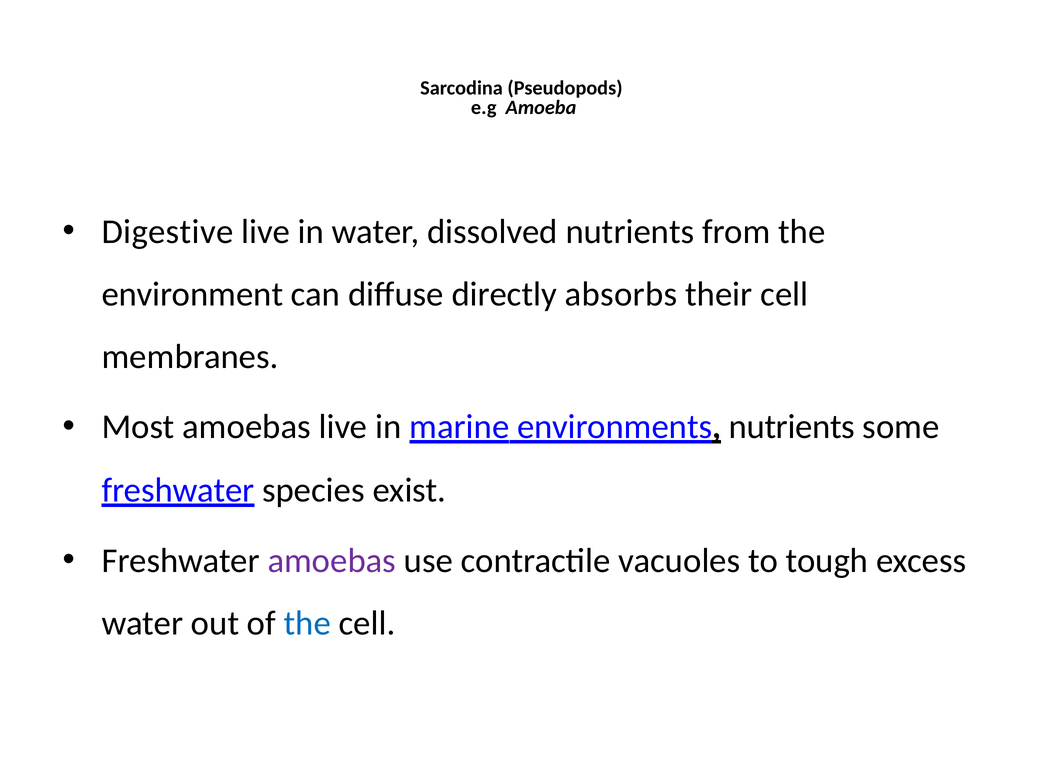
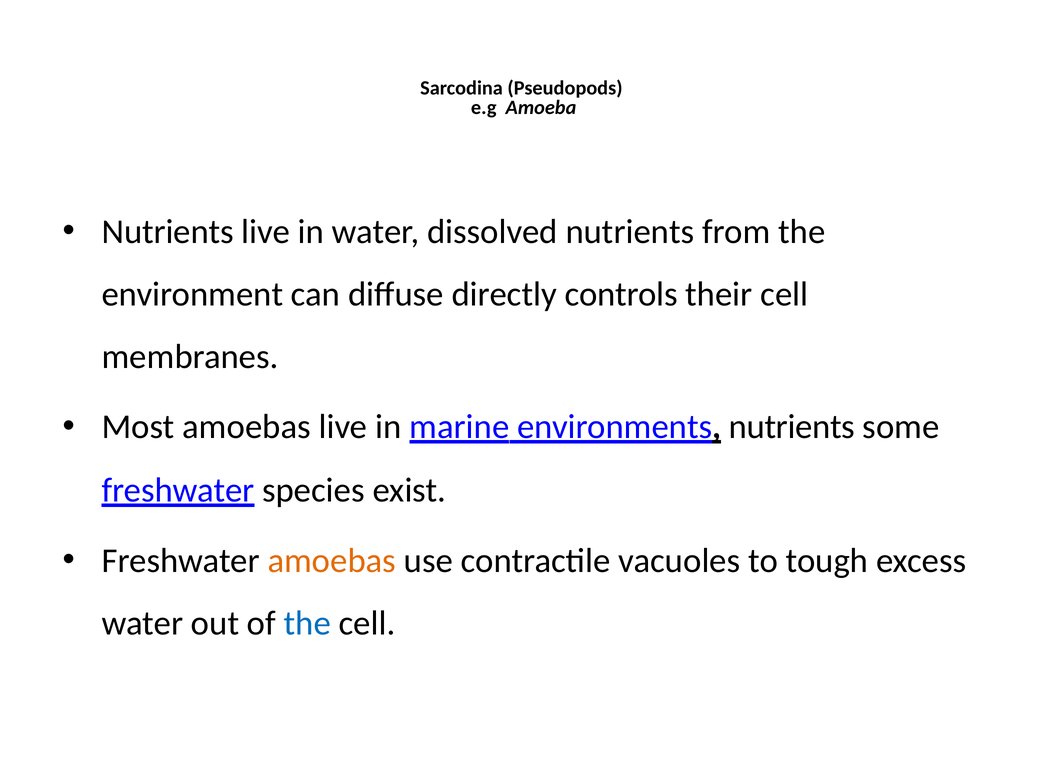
Digestive at (168, 232): Digestive -> Nutrients
absorbs: absorbs -> controls
amoebas at (332, 561) colour: purple -> orange
